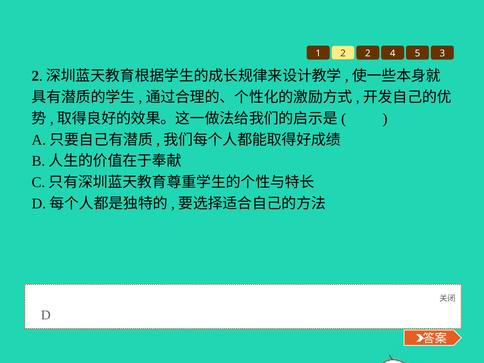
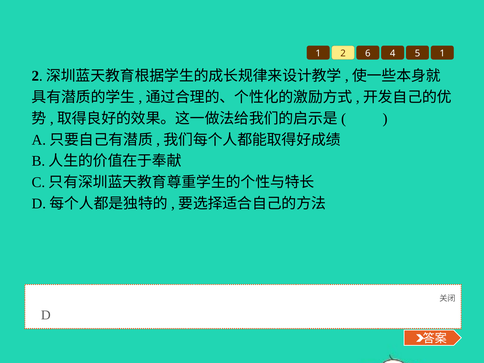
2 2: 2 -> 6
5 3: 3 -> 1
